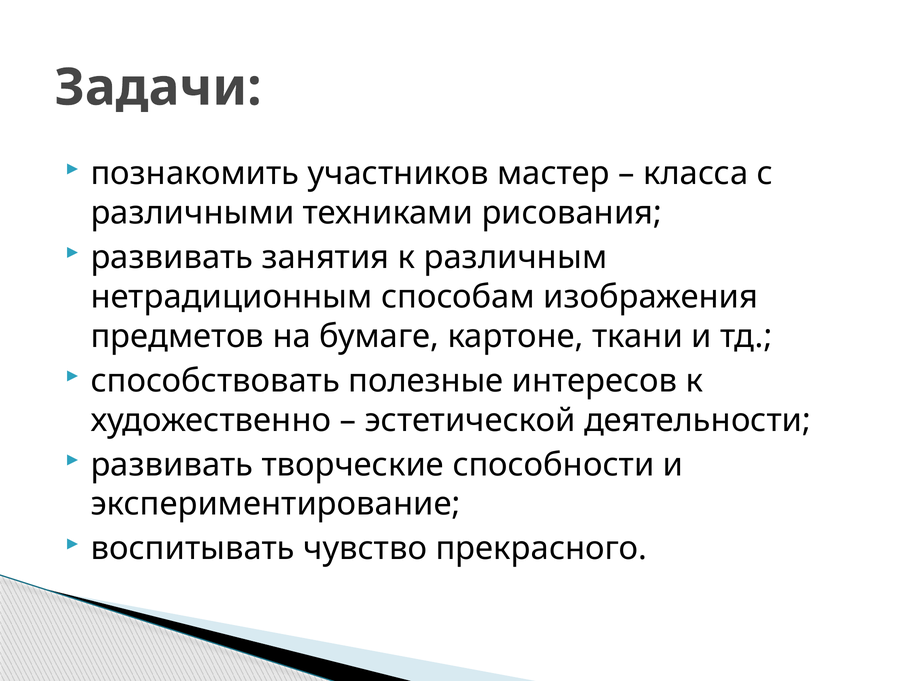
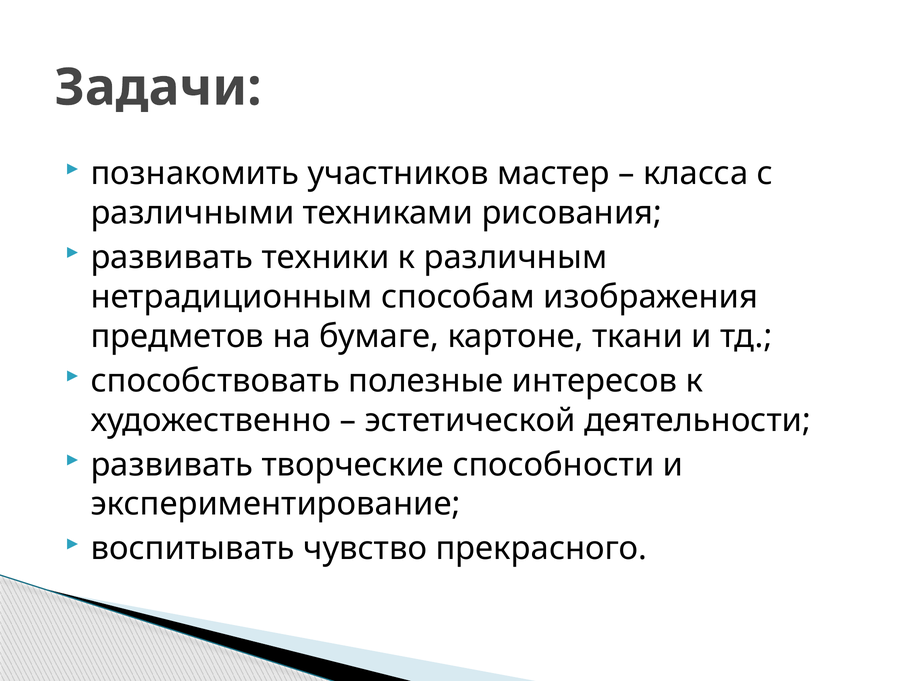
занятия: занятия -> техники
